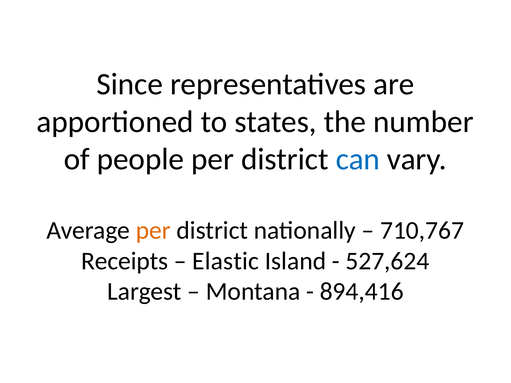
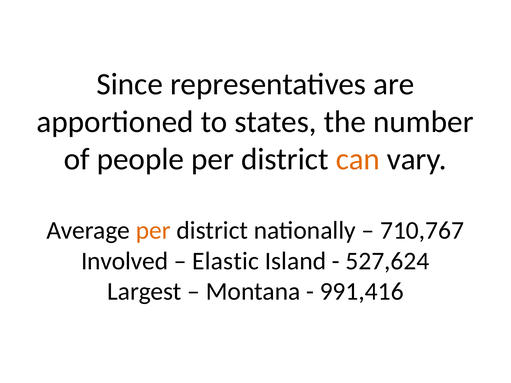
can colour: blue -> orange
Receipts: Receipts -> Involved
894,416: 894,416 -> 991,416
